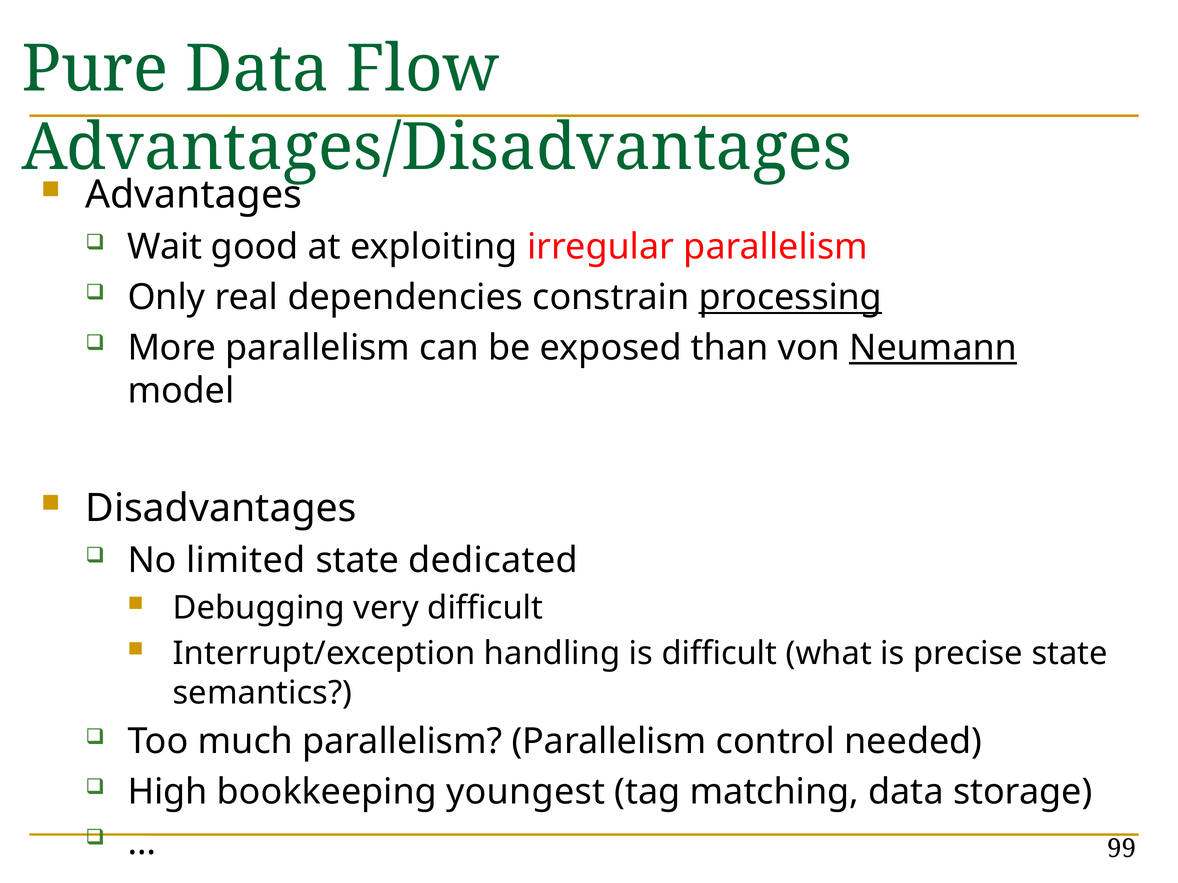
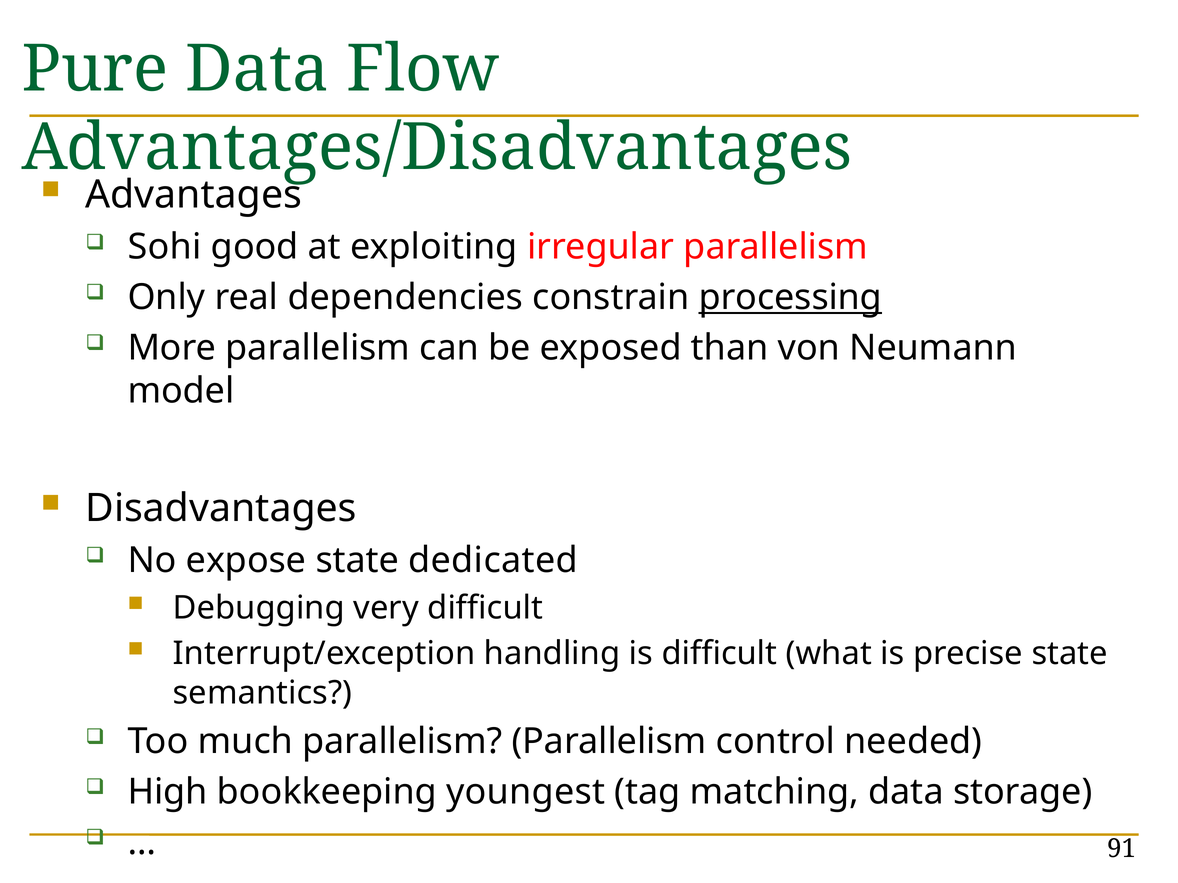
Wait: Wait -> Sohi
Neumann underline: present -> none
limited: limited -> expose
99: 99 -> 91
